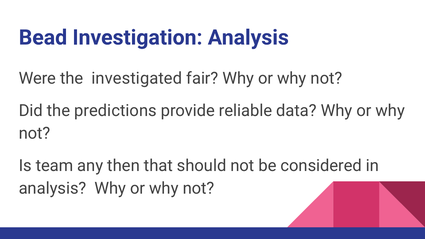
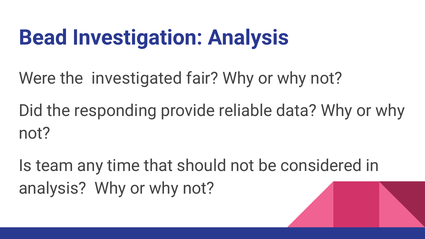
predictions: predictions -> responding
then: then -> time
